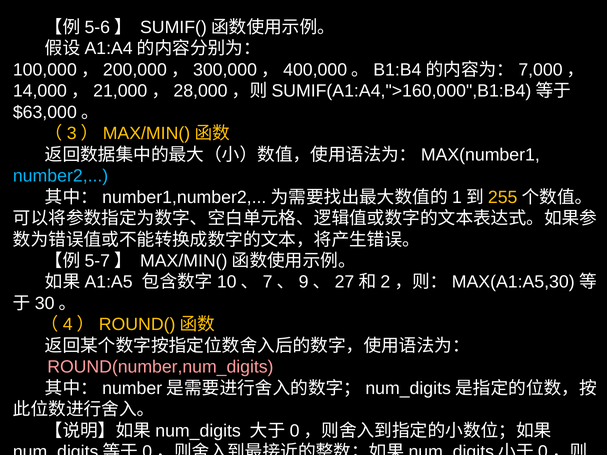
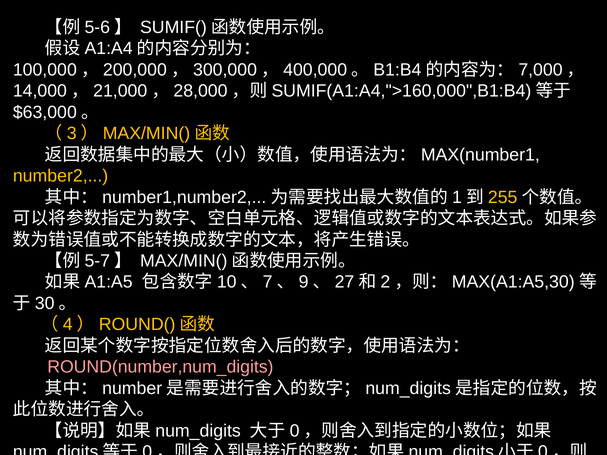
number2 colour: light blue -> yellow
